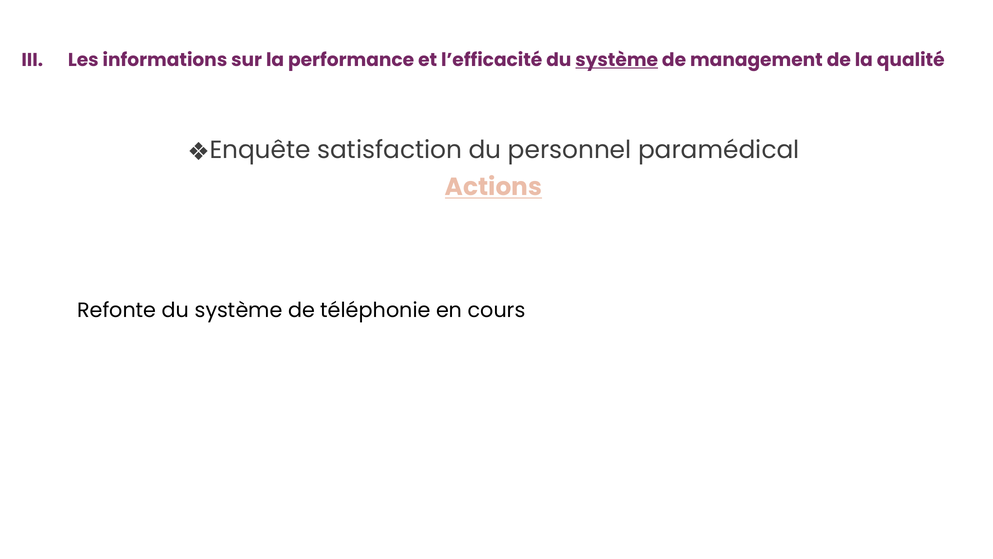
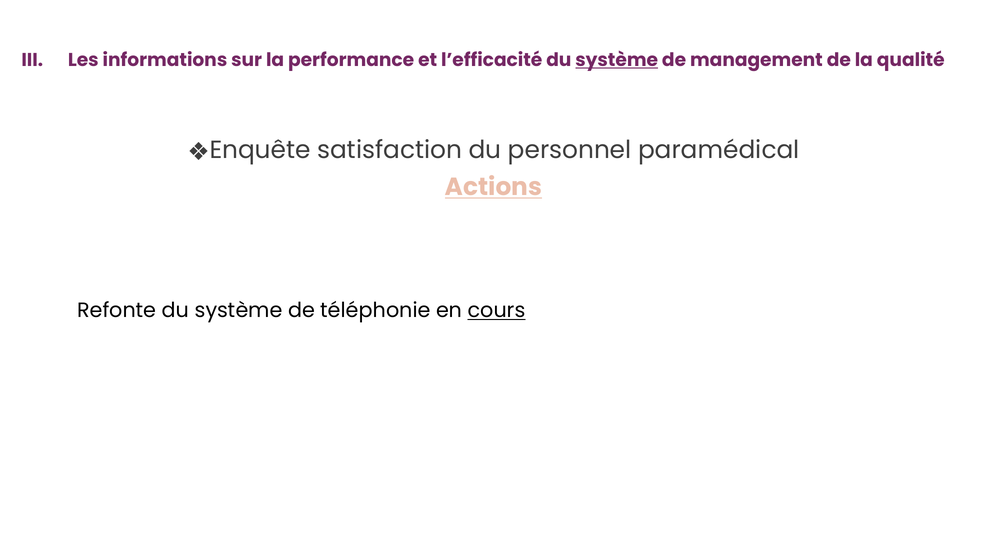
cours underline: none -> present
